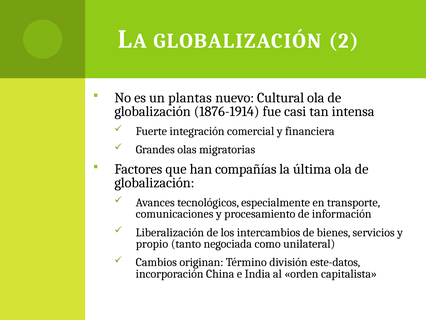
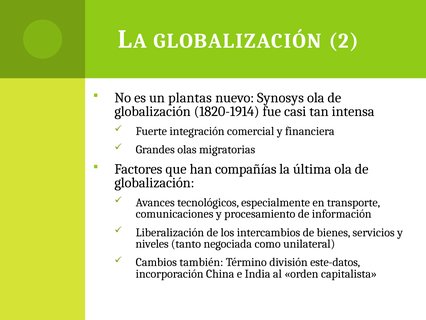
Cultural: Cultural -> Synosys
1876-1914: 1876-1914 -> 1820-1914
propio: propio -> niveles
originan: originan -> también
